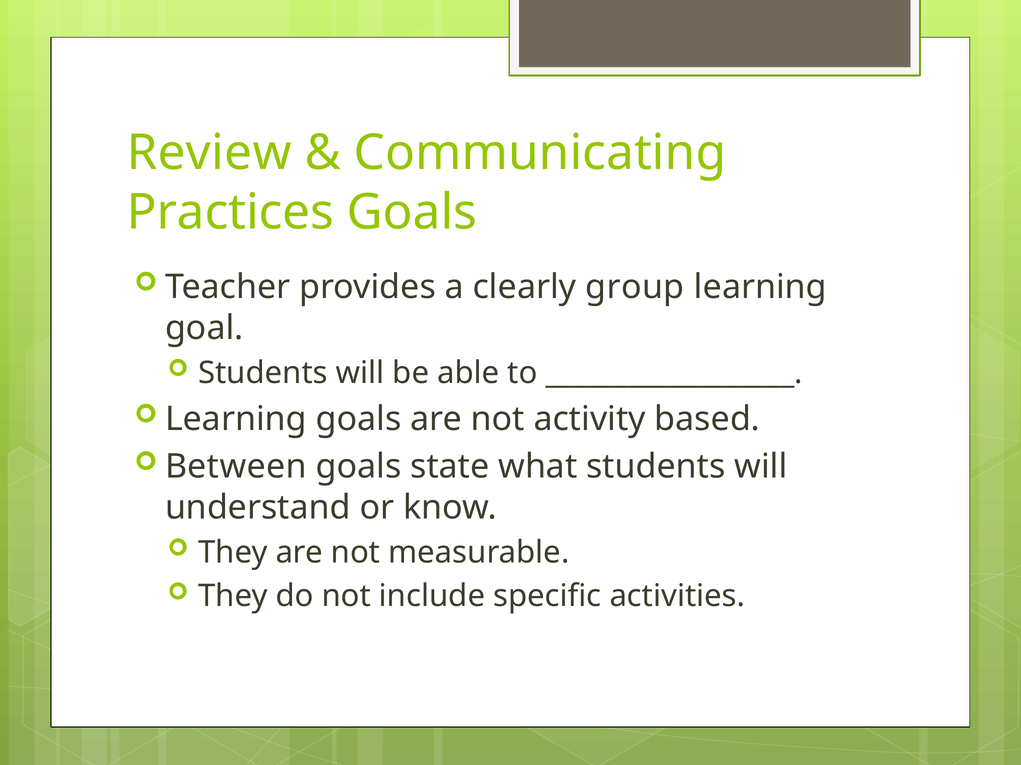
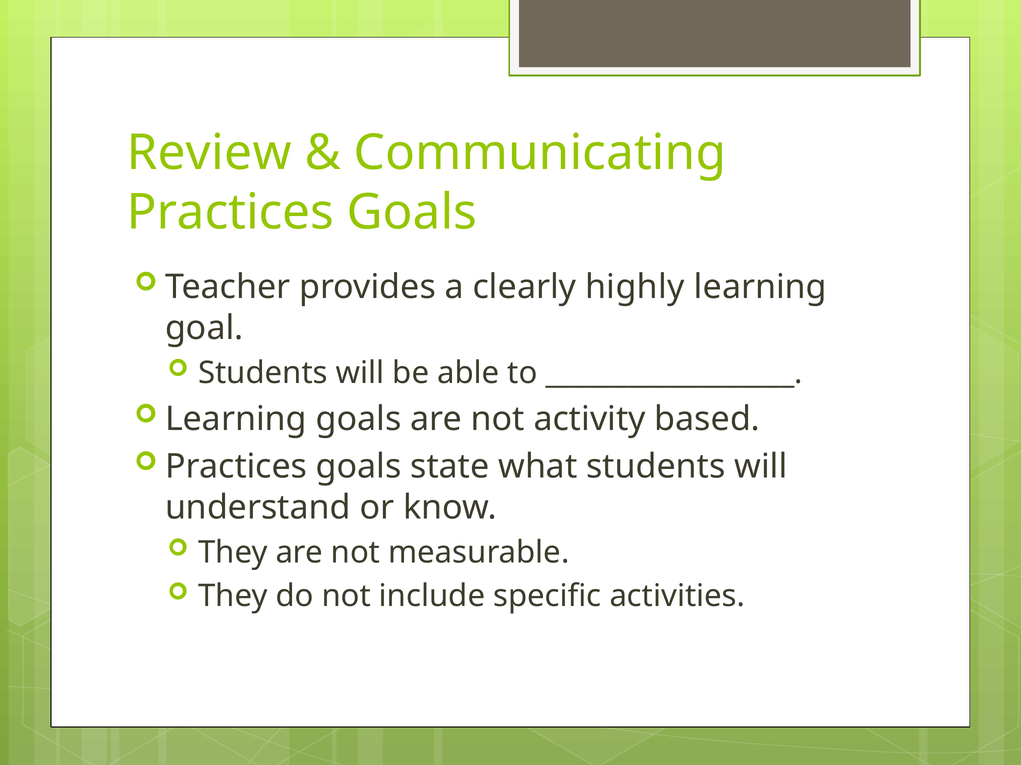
group: group -> highly
Between at (236, 467): Between -> Practices
